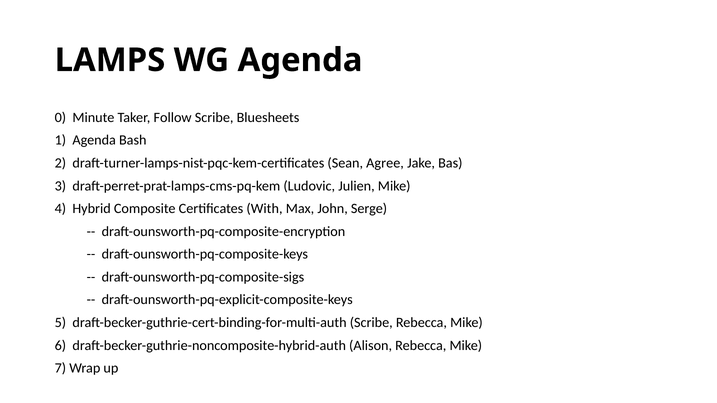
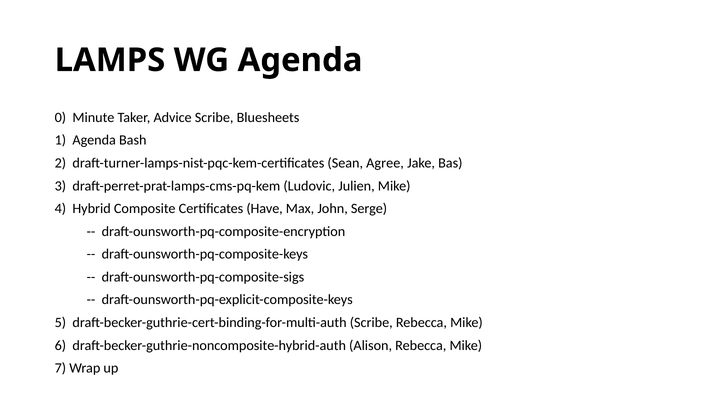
Follow: Follow -> Advice
With: With -> Have
